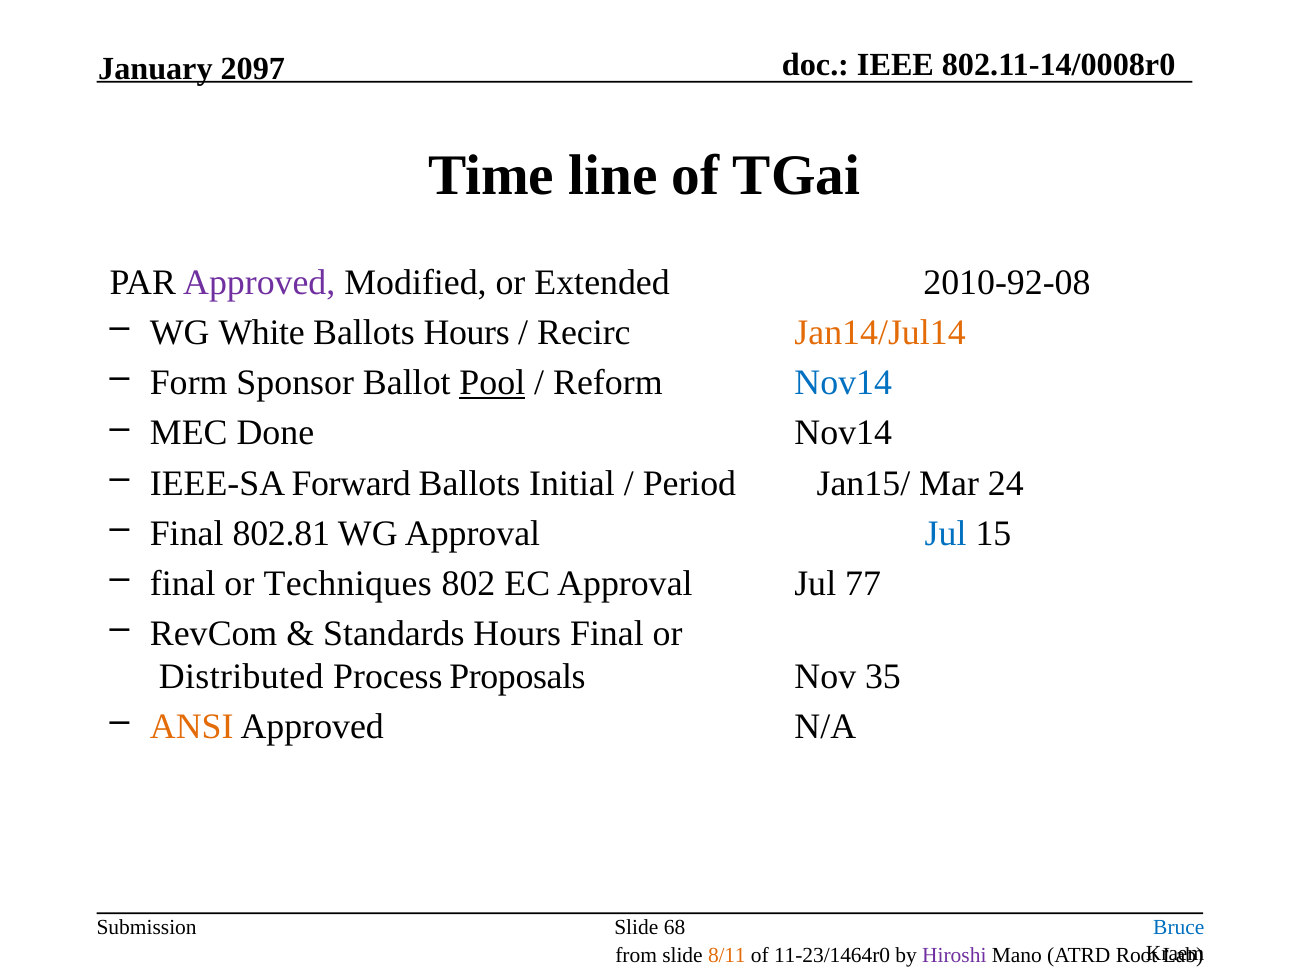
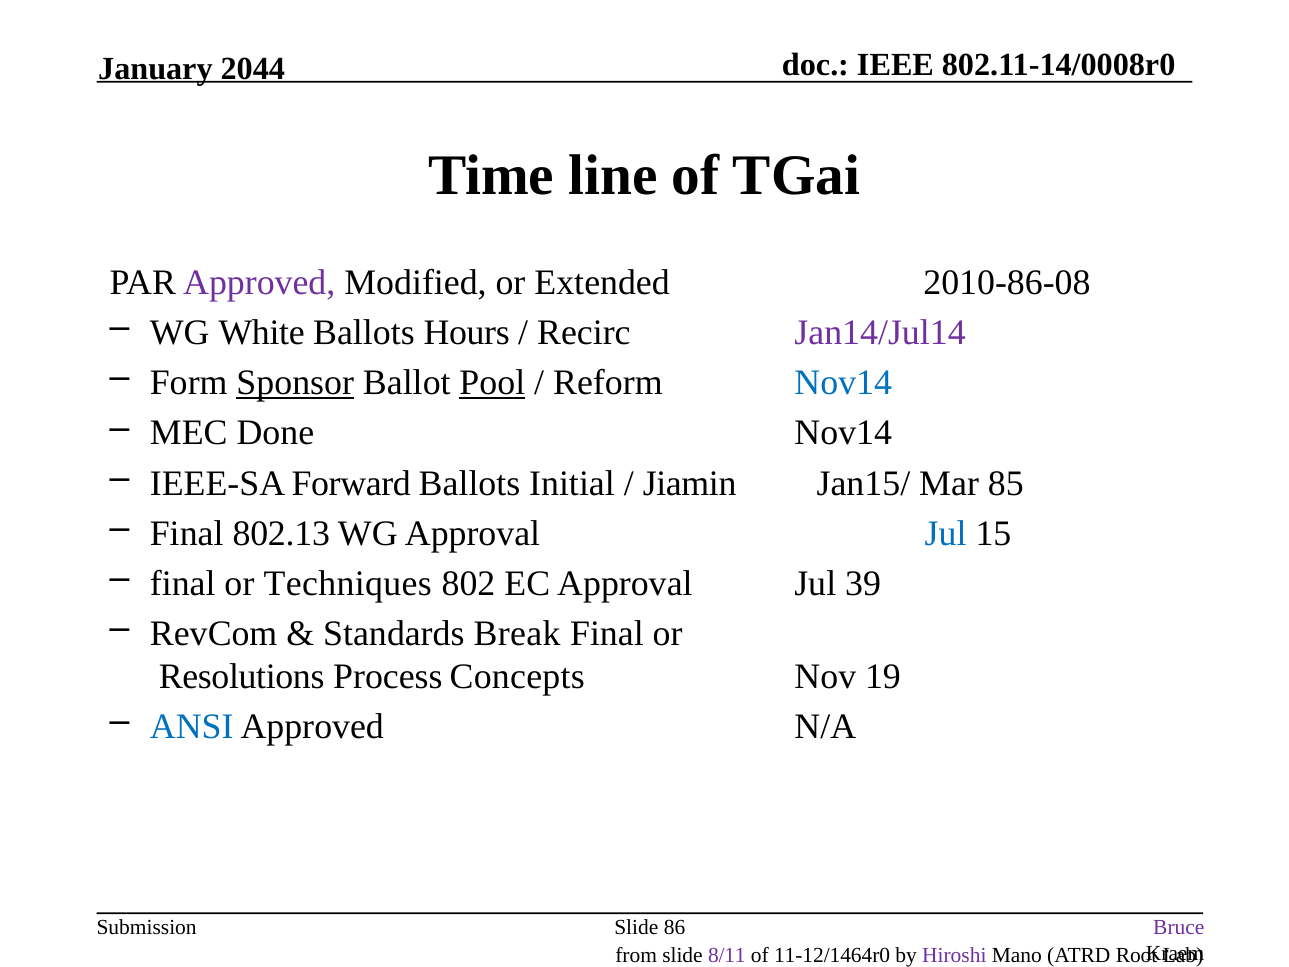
2097: 2097 -> 2044
2010-92-08: 2010-92-08 -> 2010-86-08
Jan14/Jul14 colour: orange -> purple
Sponsor underline: none -> present
Period: Period -> Jiamin
24: 24 -> 85
802.81: 802.81 -> 802.13
77: 77 -> 39
Standards Hours: Hours -> Break
Distributed: Distributed -> Resolutions
Proposals: Proposals -> Concepts
35: 35 -> 19
ANSI colour: orange -> blue
68: 68 -> 86
Bruce colour: blue -> purple
8/11 colour: orange -> purple
11-23/1464r0: 11-23/1464r0 -> 11-12/1464r0
